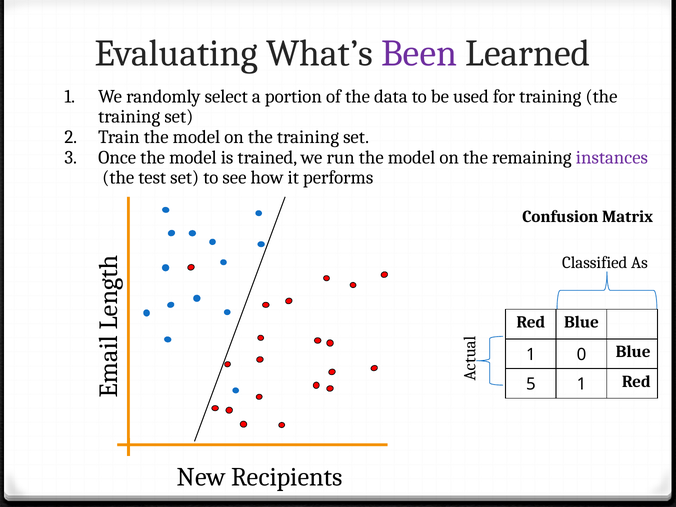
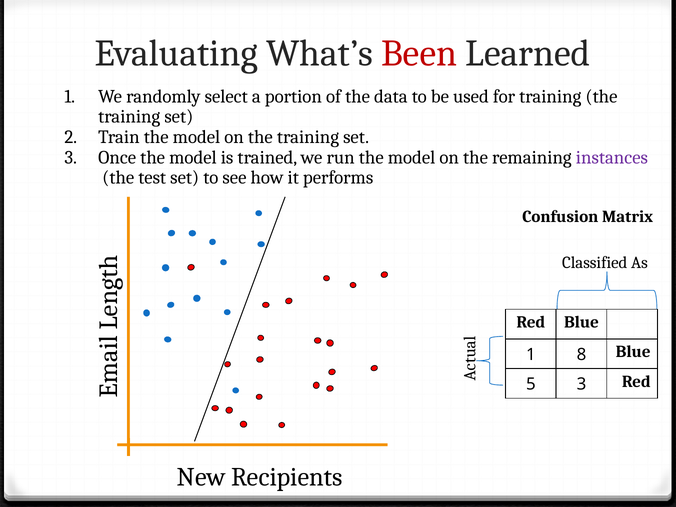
Been colour: purple -> red
0: 0 -> 8
5 1: 1 -> 3
